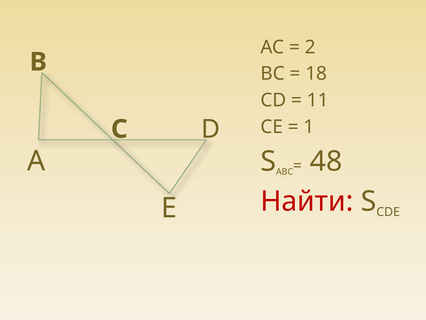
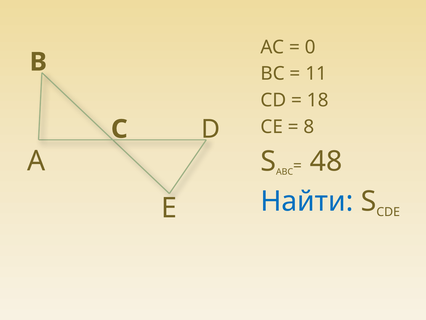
2: 2 -> 0
18: 18 -> 11
11: 11 -> 18
1: 1 -> 8
Найти colour: red -> blue
